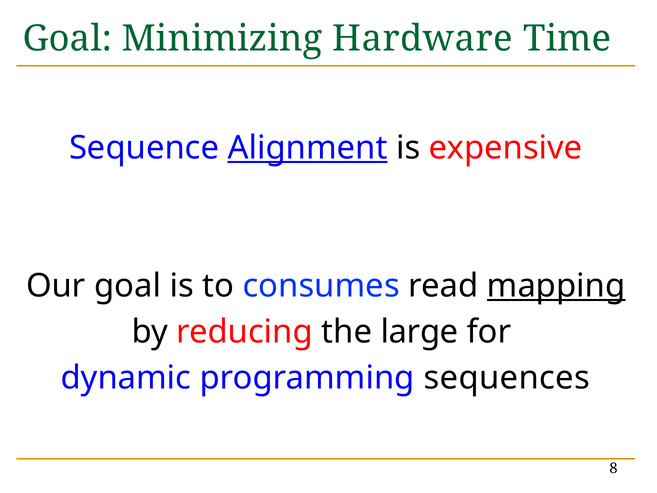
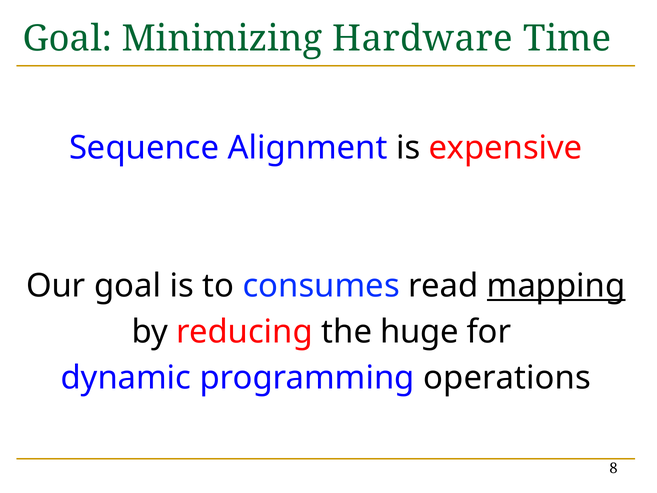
Alignment underline: present -> none
large: large -> huge
sequences: sequences -> operations
